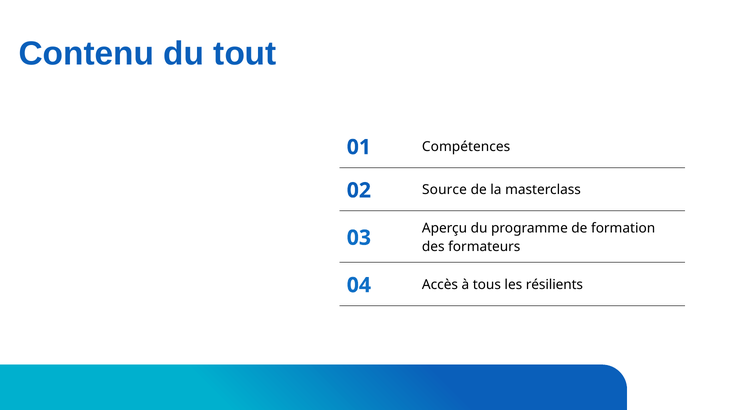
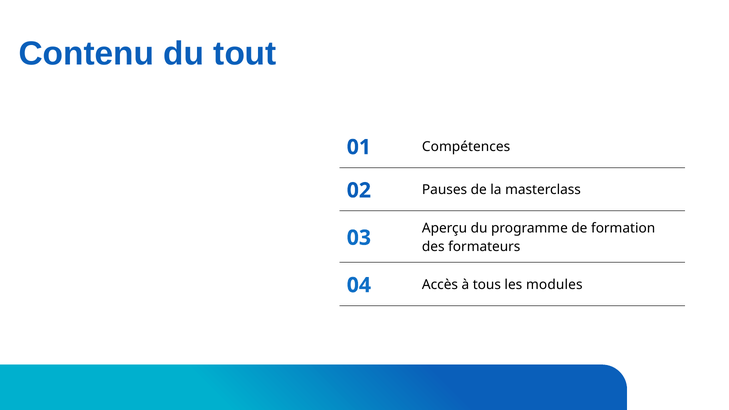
Source: Source -> Pauses
résilients: résilients -> modules
